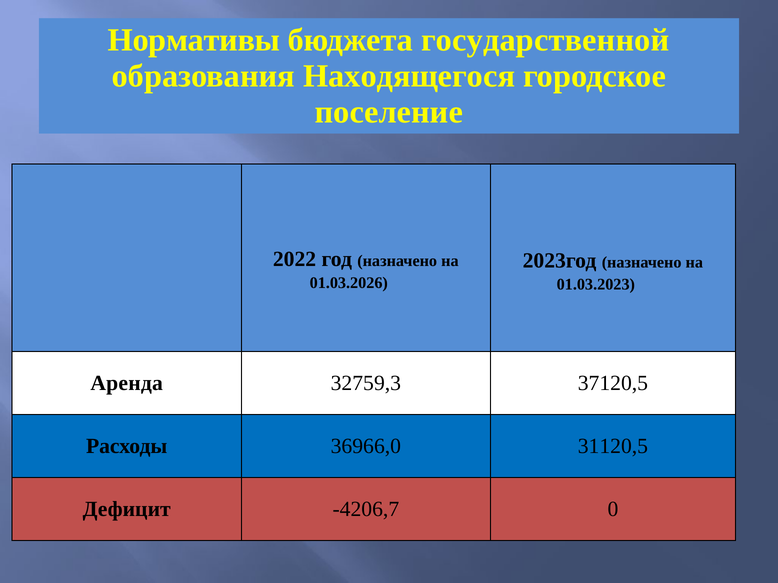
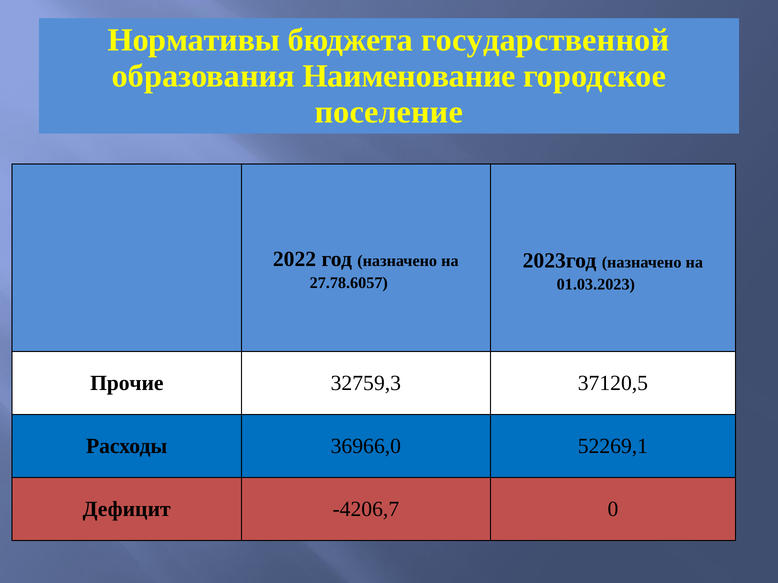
Находящегося: Находящегося -> Наименование
01.03.2026: 01.03.2026 -> 27.78.6057
Аренда: Аренда -> Прочие
31120,5: 31120,5 -> 52269,1
